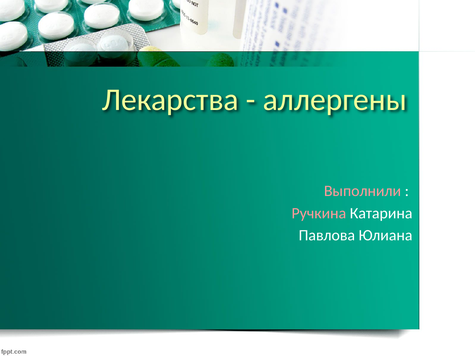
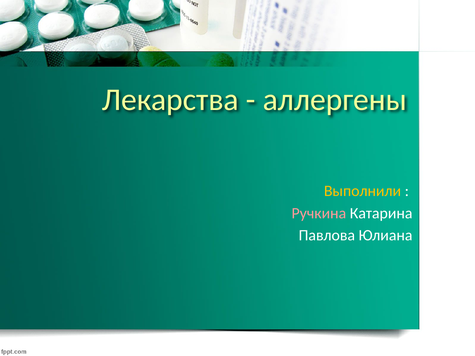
Выполнили colour: pink -> yellow
